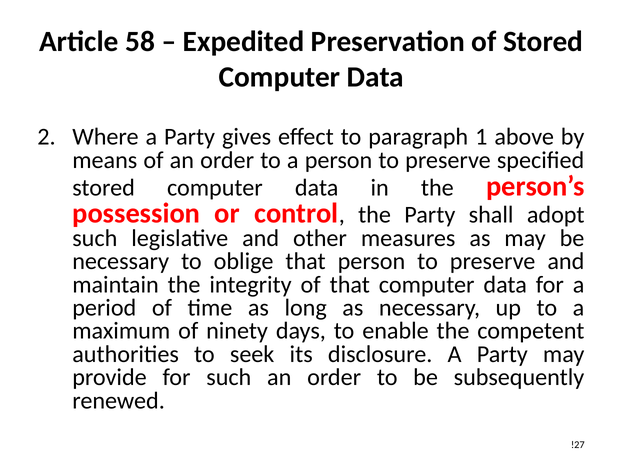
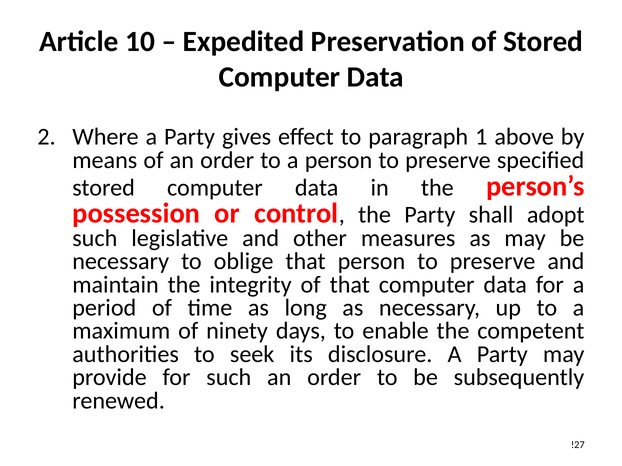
58: 58 -> 10
